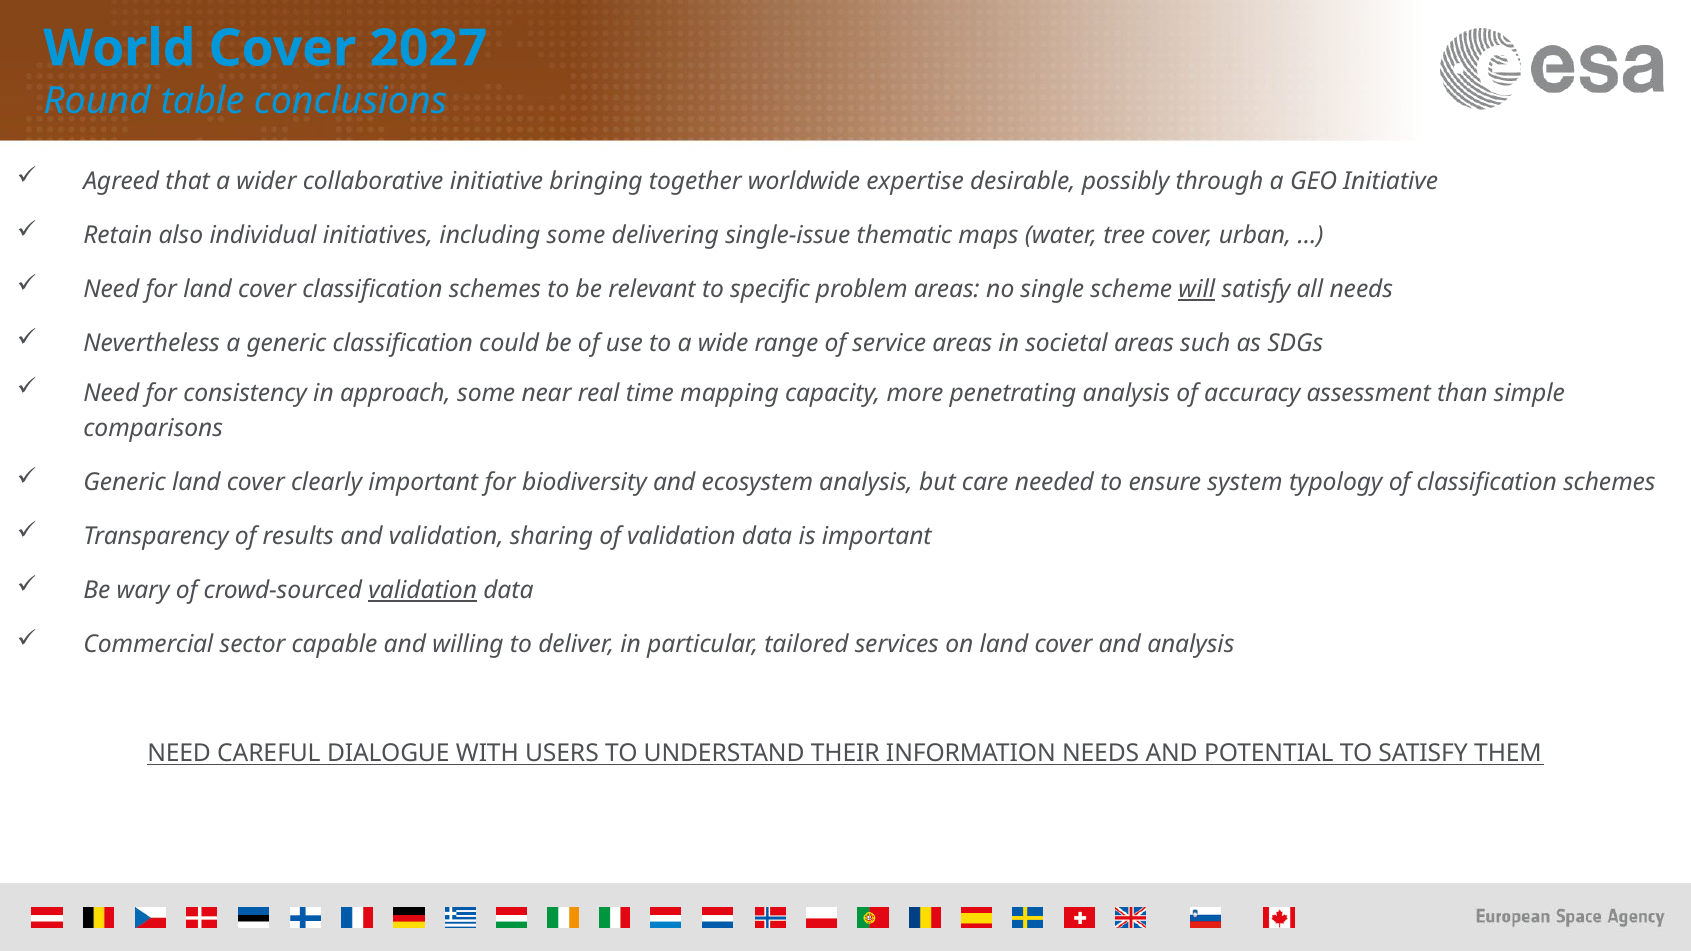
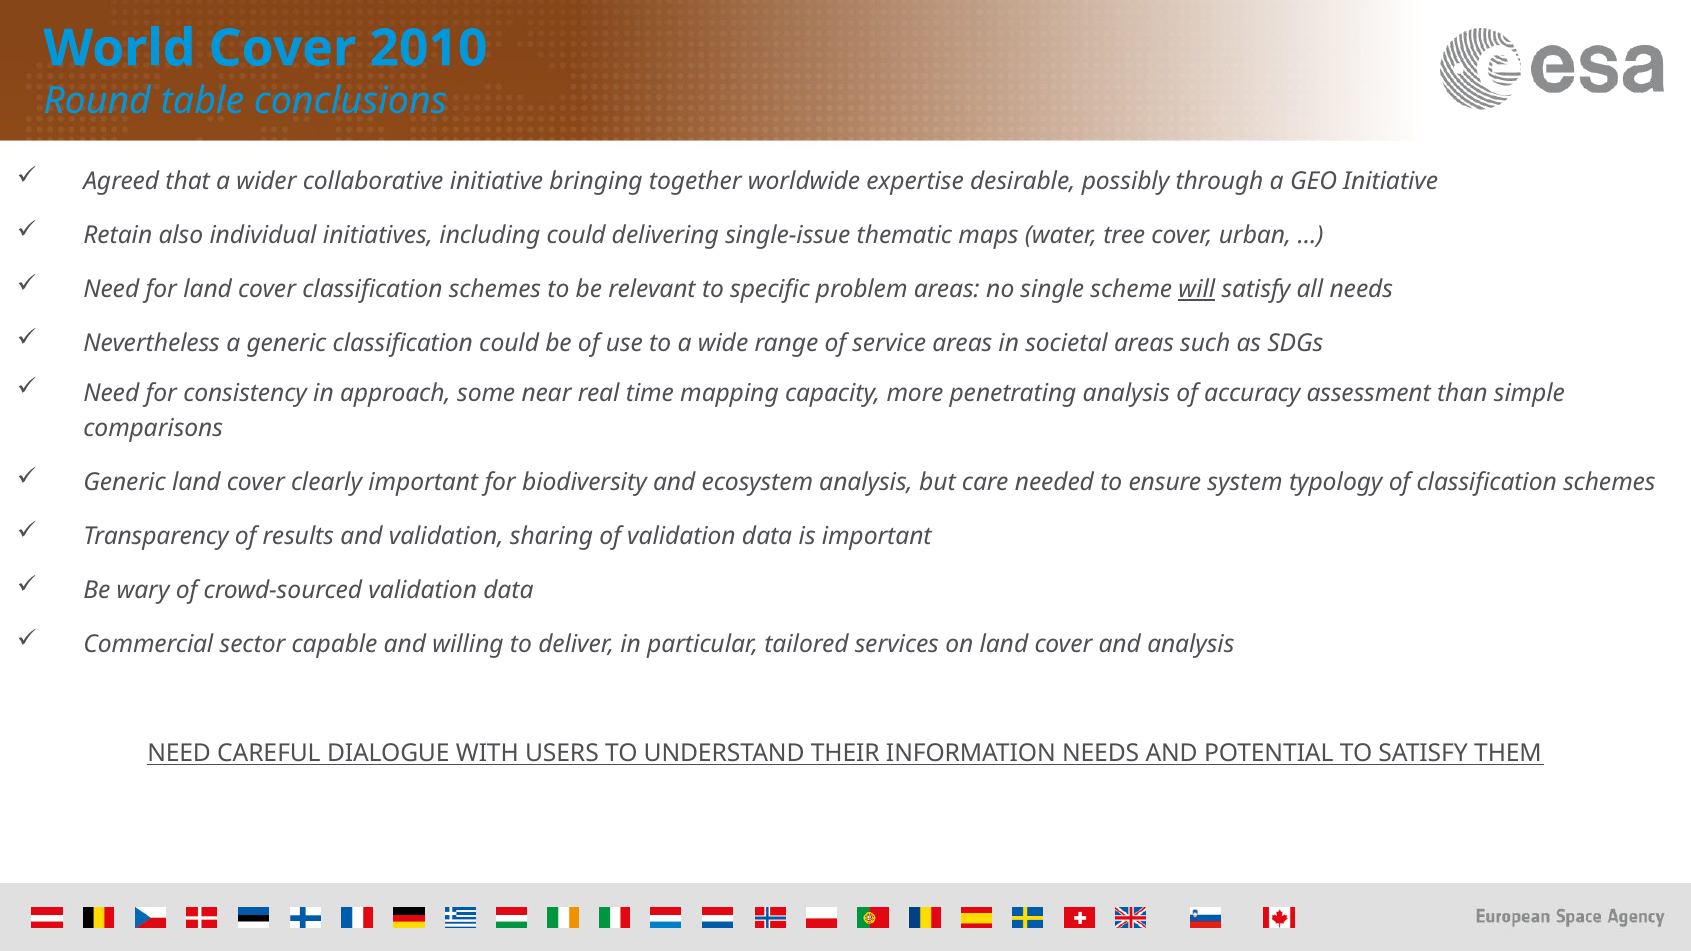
2027: 2027 -> 2010
including some: some -> could
validation at (423, 591) underline: present -> none
